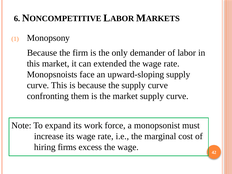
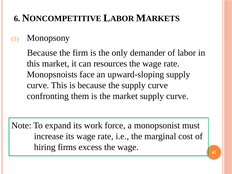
extended: extended -> resources
